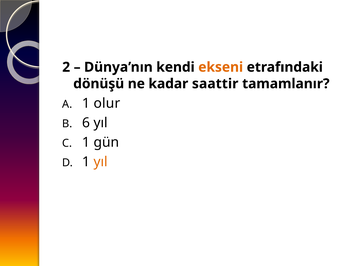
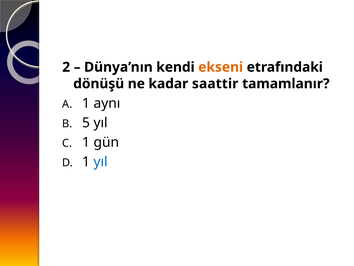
olur: olur -> aynı
6: 6 -> 5
yıl at (101, 161) colour: orange -> blue
